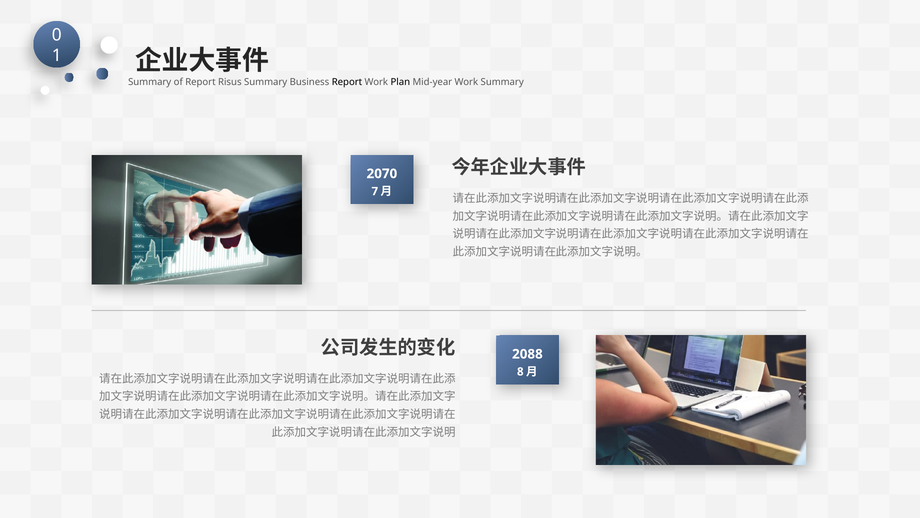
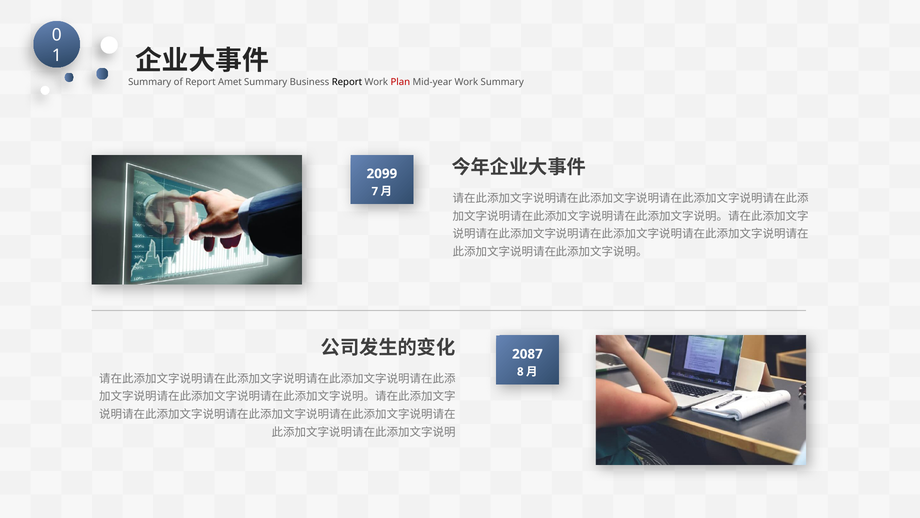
Risus: Risus -> Amet
Plan colour: black -> red
2070: 2070 -> 2099
2088: 2088 -> 2087
